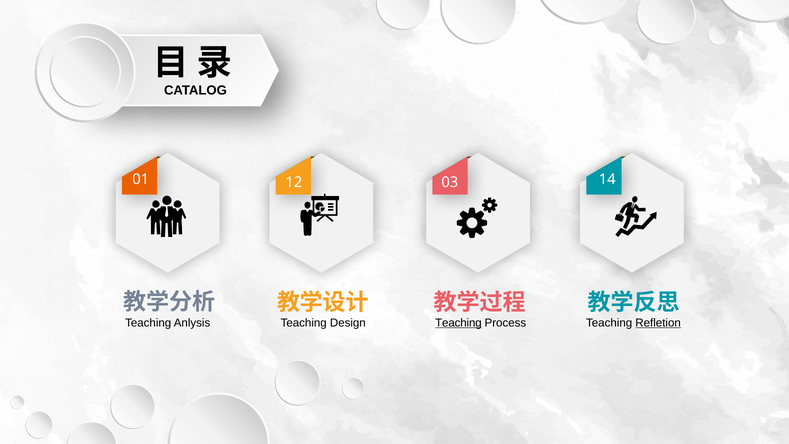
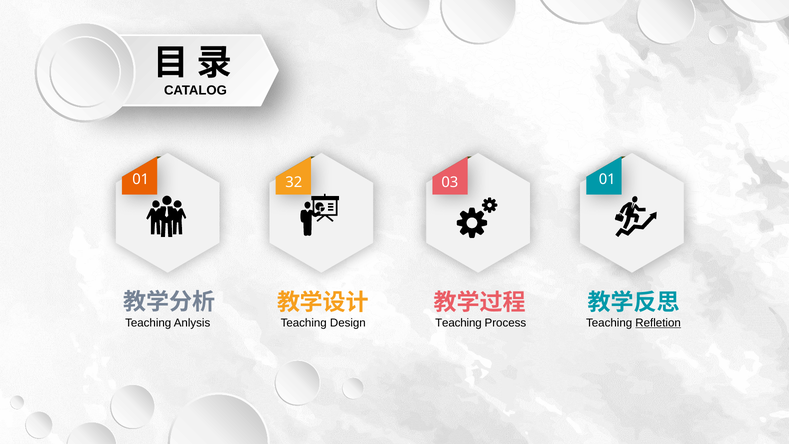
12: 12 -> 32
03 14: 14 -> 01
Teaching at (458, 323) underline: present -> none
